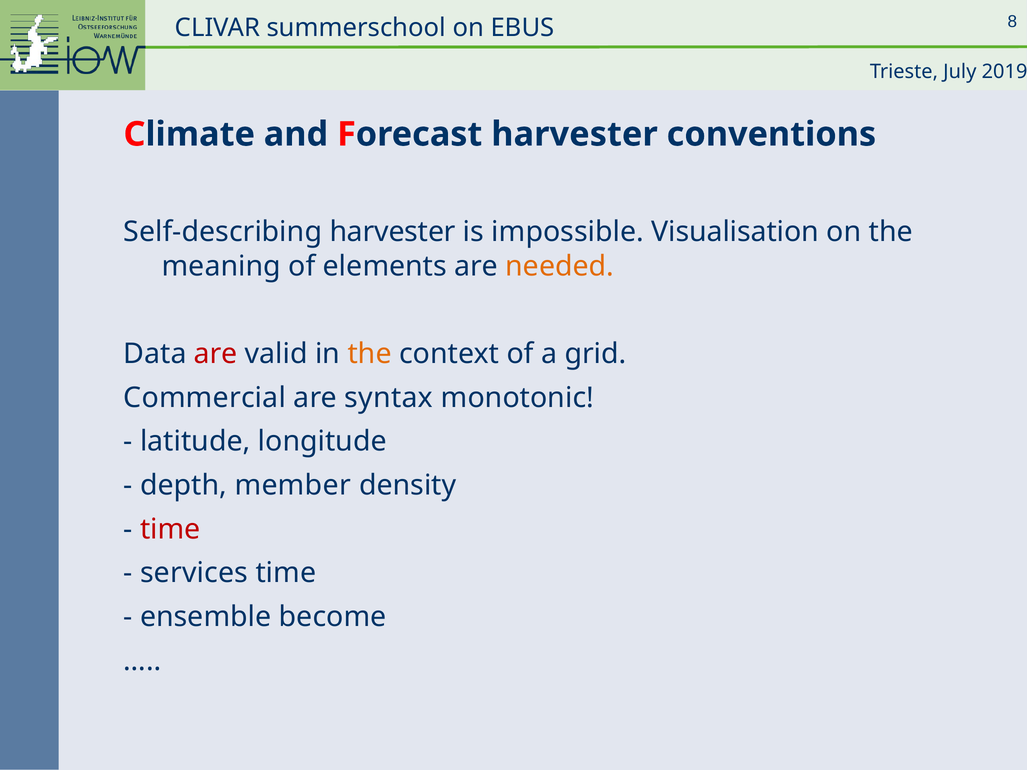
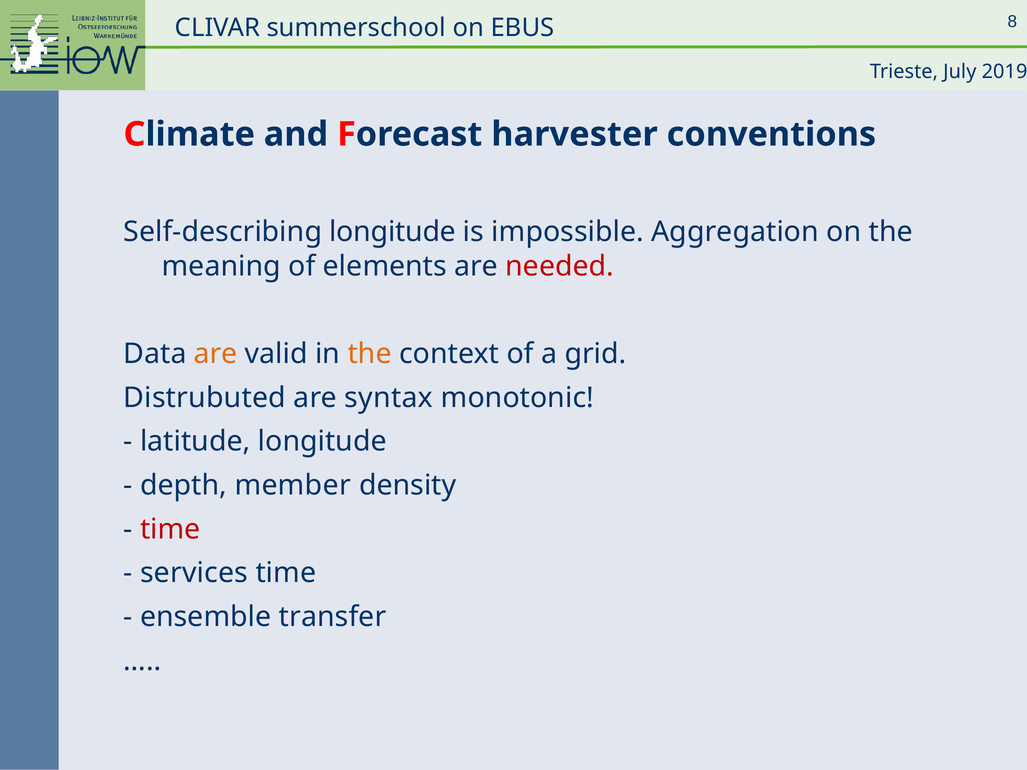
Self-describing harvester: harvester -> longitude
Visualisation: Visualisation -> Aggregation
needed colour: orange -> red
are at (216, 354) colour: red -> orange
Commercial: Commercial -> Distrubuted
become: become -> transfer
